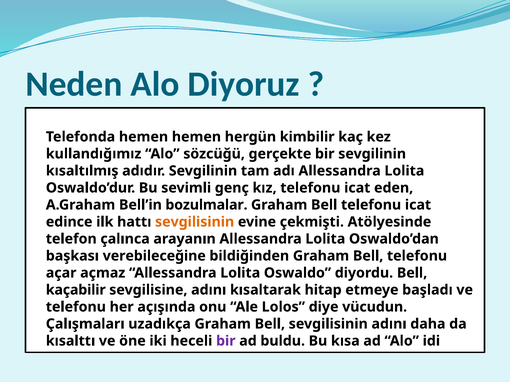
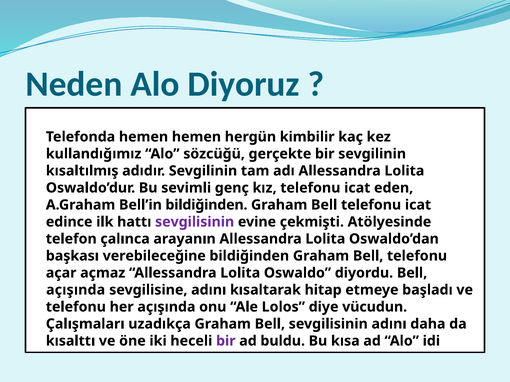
Bell’in bozulmalar: bozulmalar -> bildiğinden
sevgilisinin at (195, 222) colour: orange -> purple
kaçabilir at (76, 290): kaçabilir -> açışında
